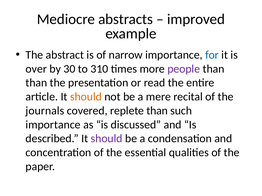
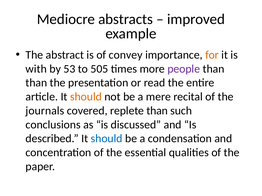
narrow: narrow -> convey
for colour: blue -> orange
over: over -> with
30: 30 -> 53
310: 310 -> 505
importance at (53, 125): importance -> conclusions
should at (107, 139) colour: purple -> blue
